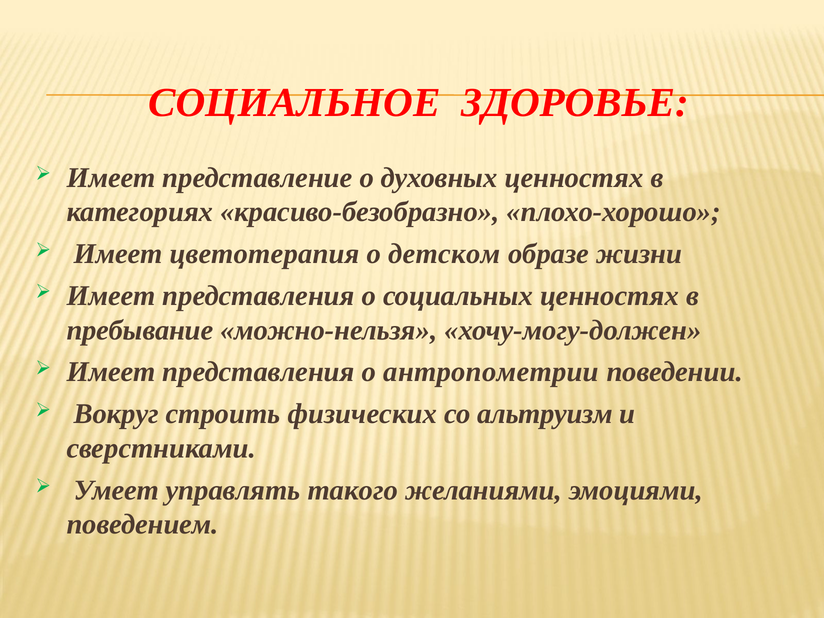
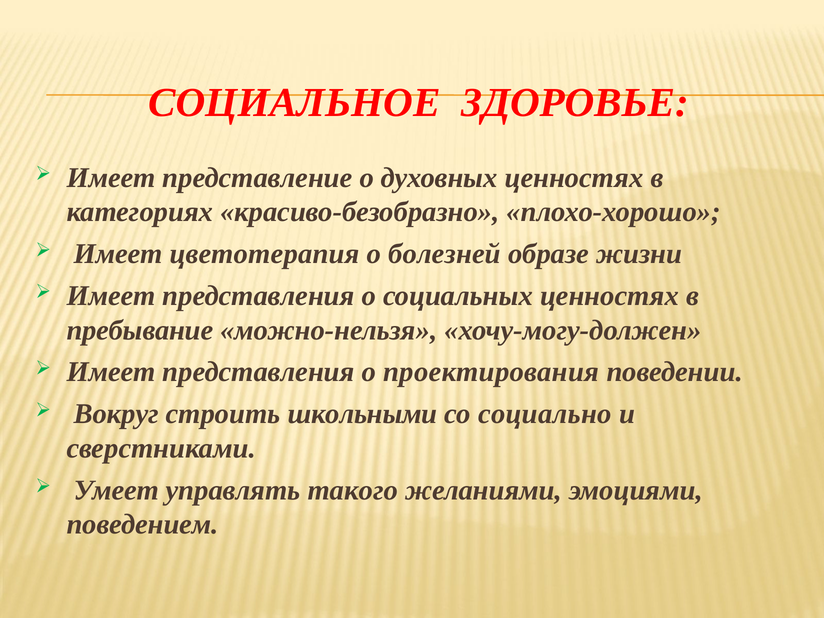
детском: детском -> болезней
антропометрии: антропометрии -> проектирования
физических: физических -> школьными
альтруизм: альтруизм -> социально
